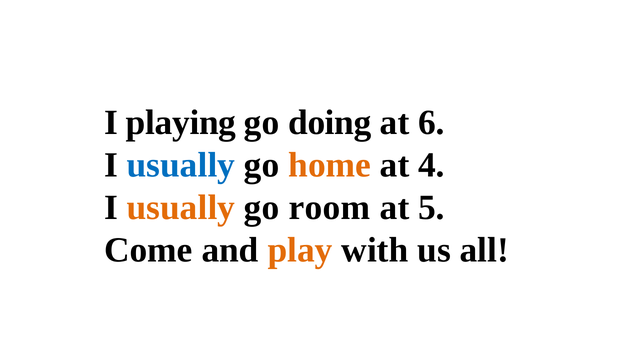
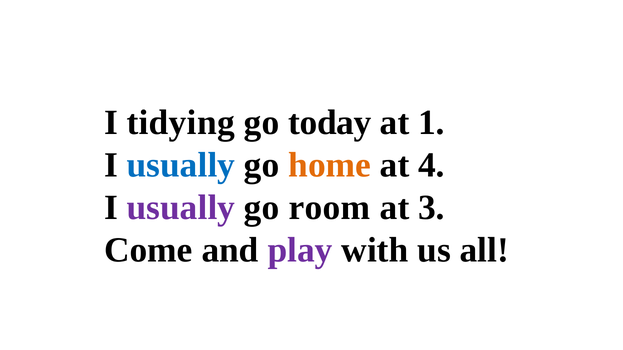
playing: playing -> tidying
doing: doing -> today
6: 6 -> 1
usually at (181, 208) colour: orange -> purple
5: 5 -> 3
play colour: orange -> purple
